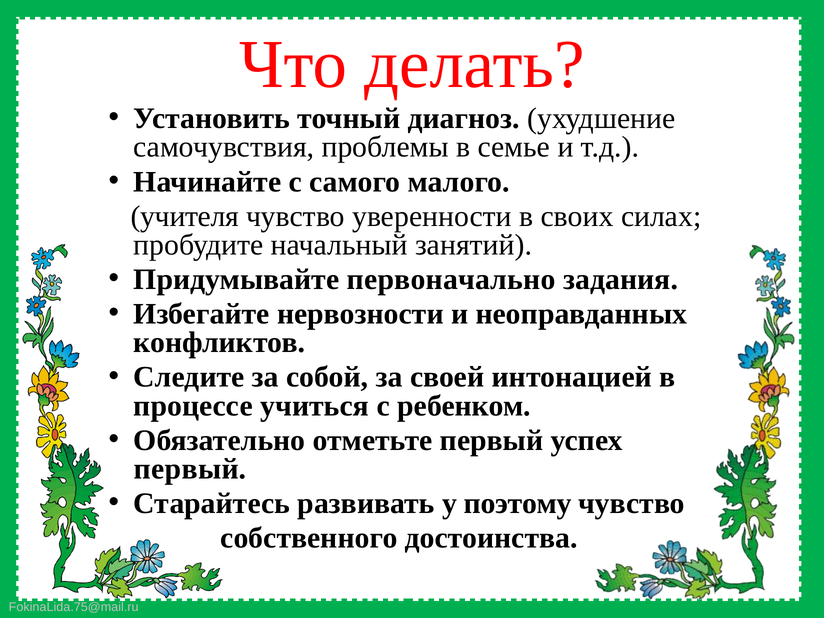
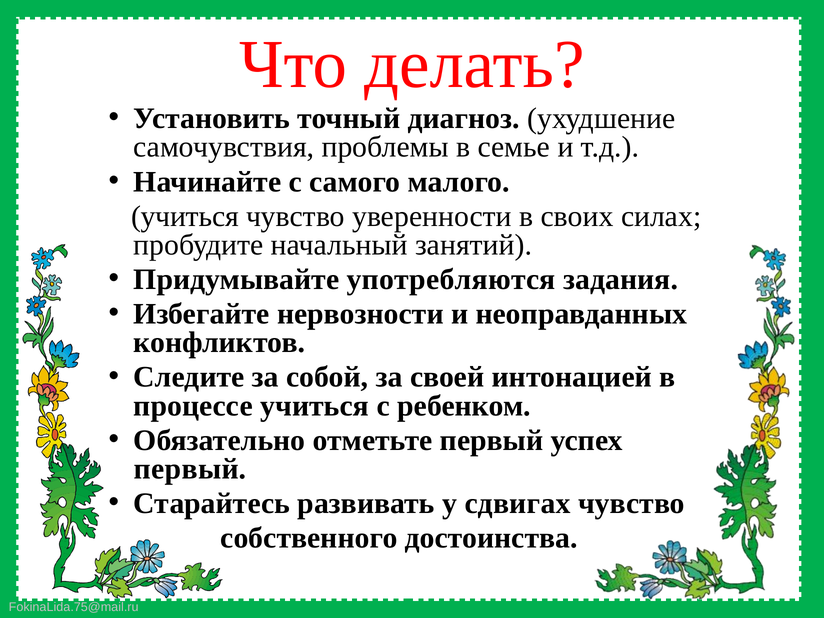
учителя at (185, 216): учителя -> учиться
первоначально: первоначально -> употребляются
поэтому: поэтому -> сдвигах
